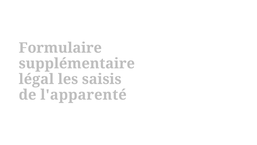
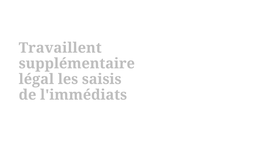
Formulaire: Formulaire -> Travaillent
l'apparenté: l'apparenté -> l'immédiats
